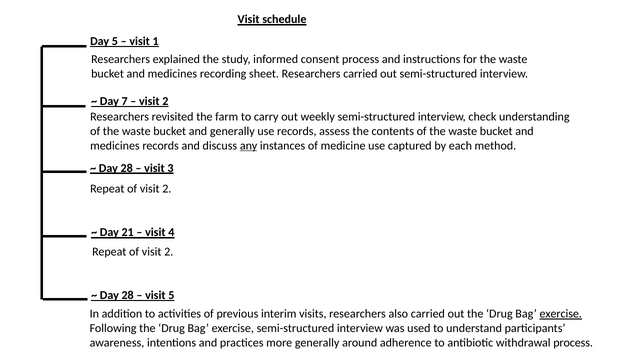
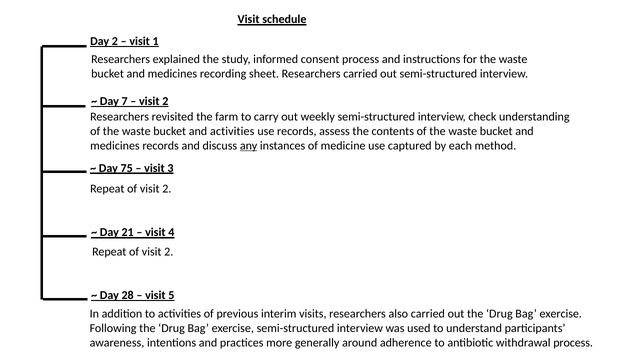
Day 5: 5 -> 2
and generally: generally -> activities
28 at (127, 168): 28 -> 75
exercise at (561, 314) underline: present -> none
